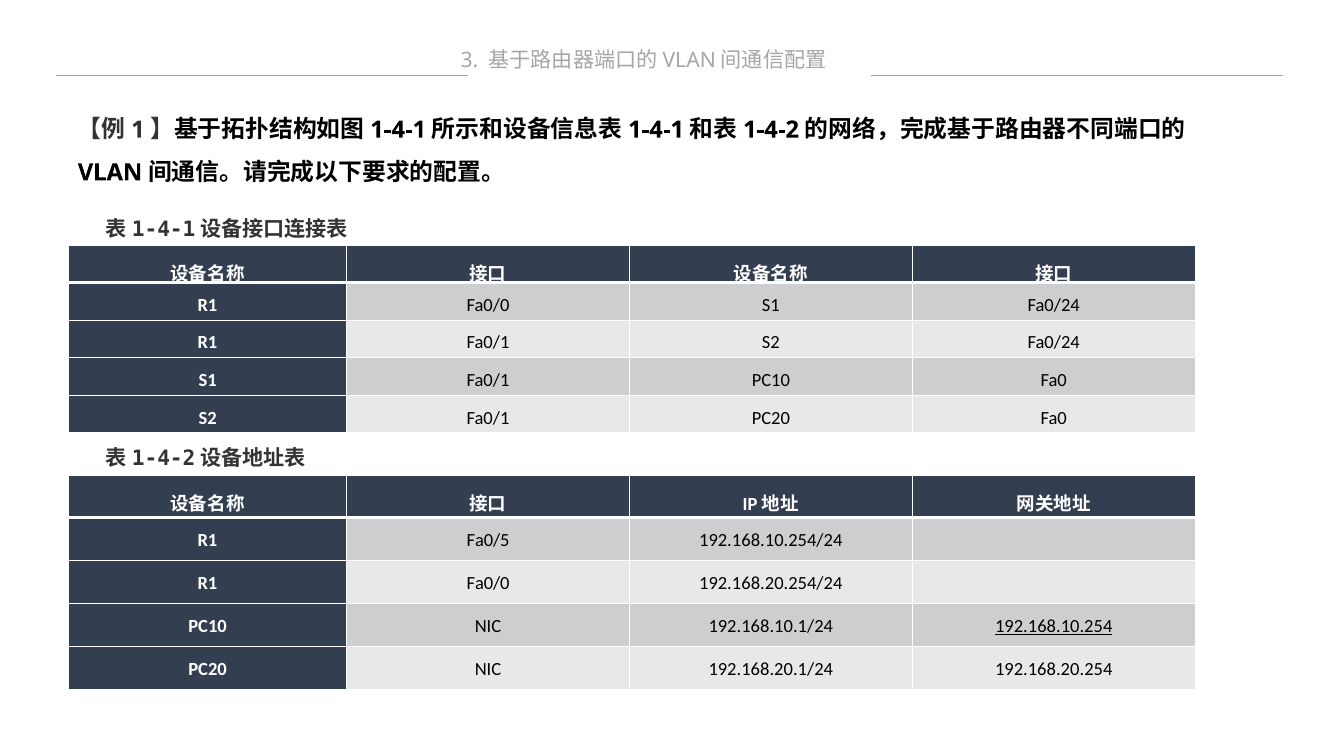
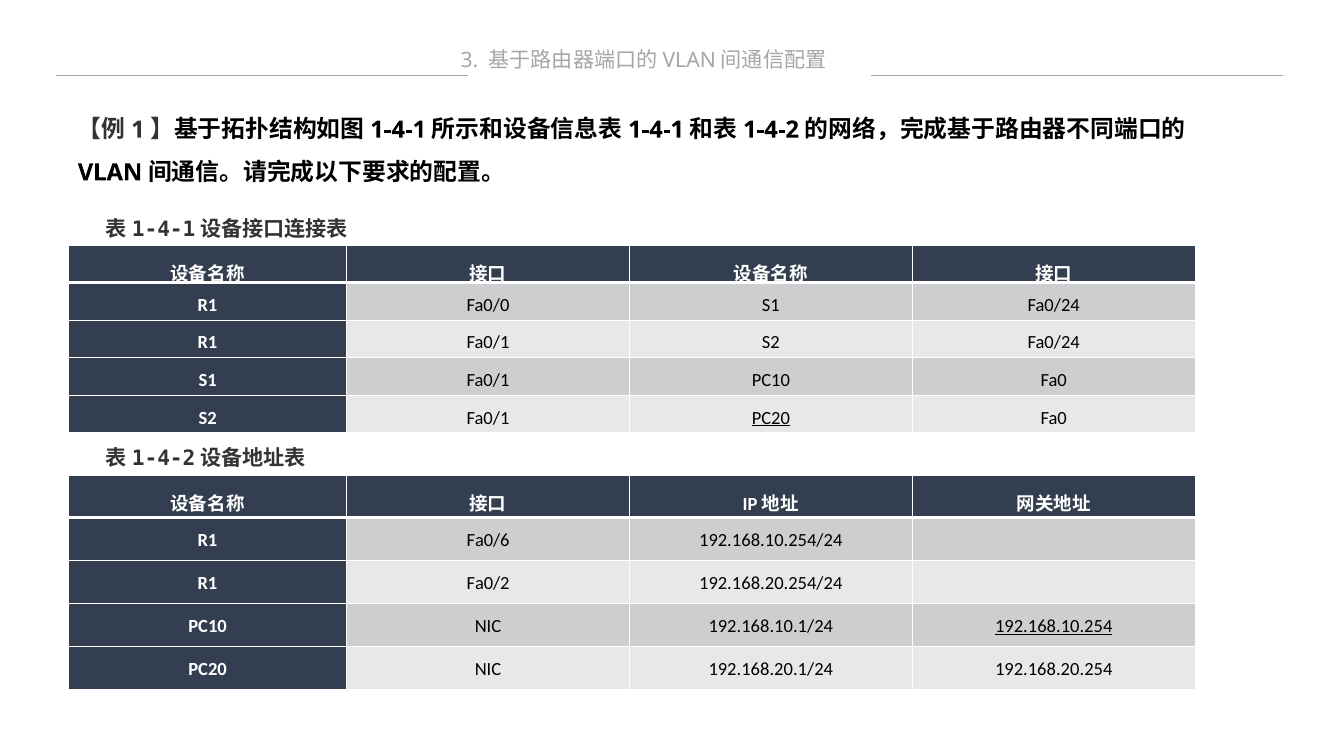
PC20 at (771, 418) underline: none -> present
Fa0/5: Fa0/5 -> Fa0/6
Fa0/0 at (488, 583): Fa0/0 -> Fa0/2
